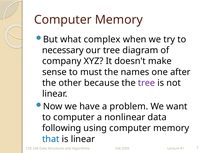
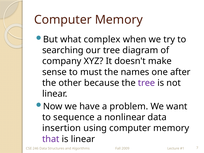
necessary: necessary -> searching
to computer: computer -> sequence
following: following -> insertion
that colour: blue -> purple
